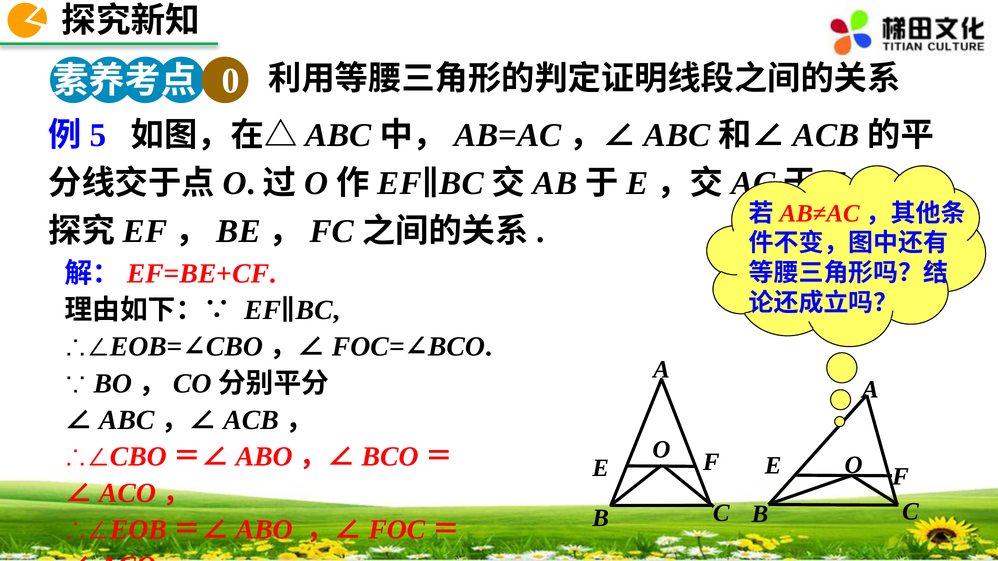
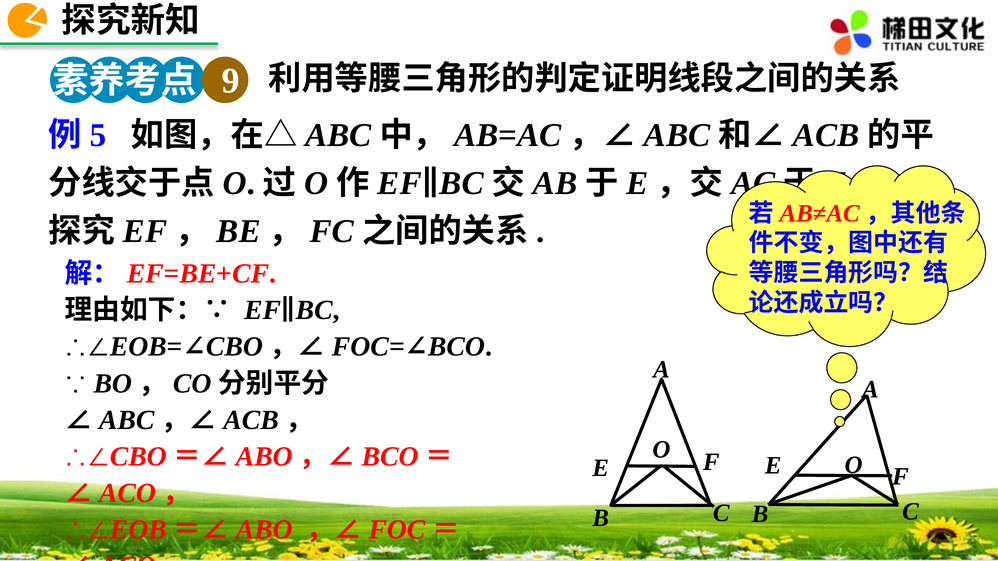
0: 0 -> 9
